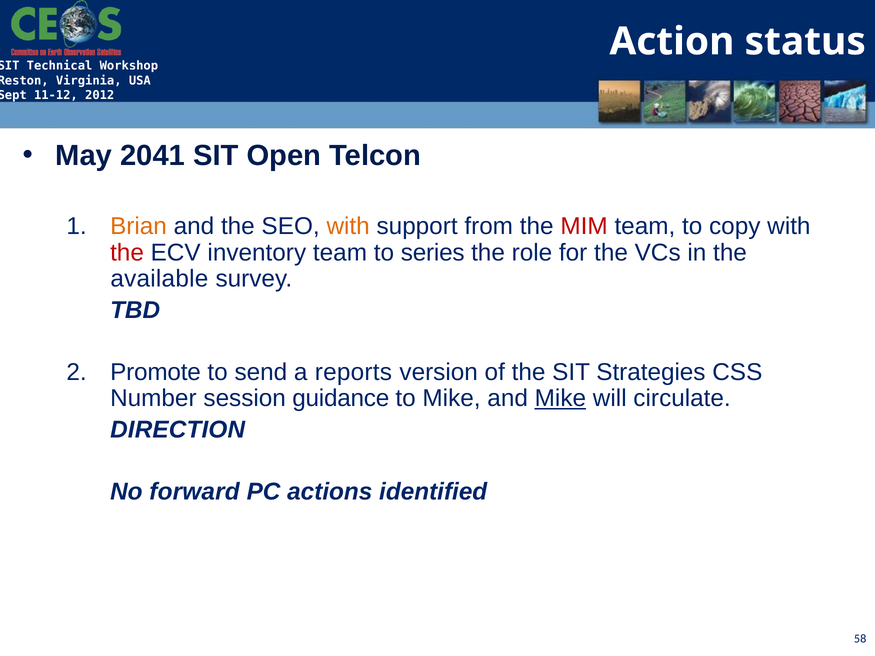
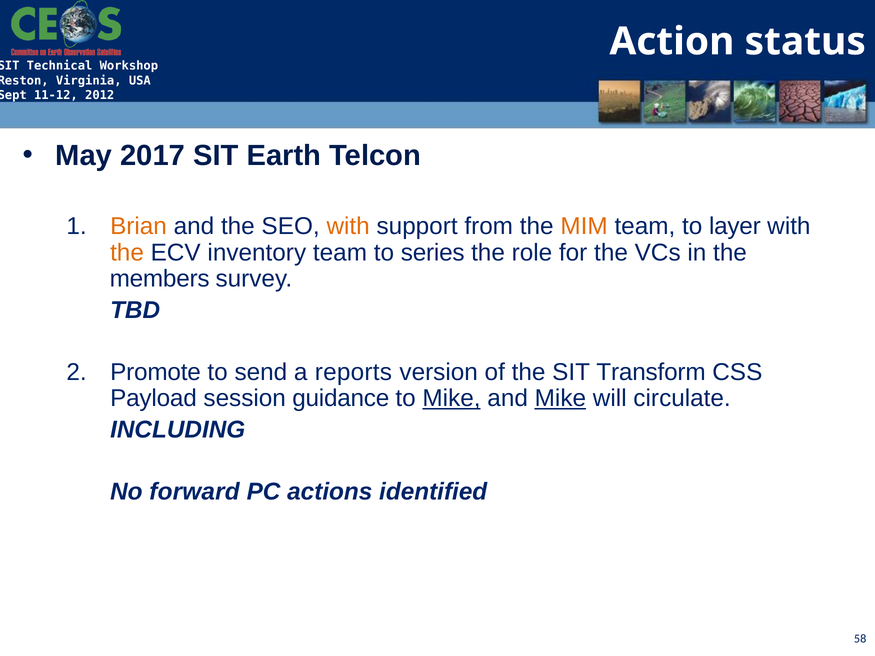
2041: 2041 -> 2017
Open: Open -> Earth
MIM colour: red -> orange
copy: copy -> layer
the at (127, 253) colour: red -> orange
available: available -> members
Strategies: Strategies -> Transform
Number: Number -> Payload
Mike at (452, 399) underline: none -> present
DIRECTION: DIRECTION -> INCLUDING
